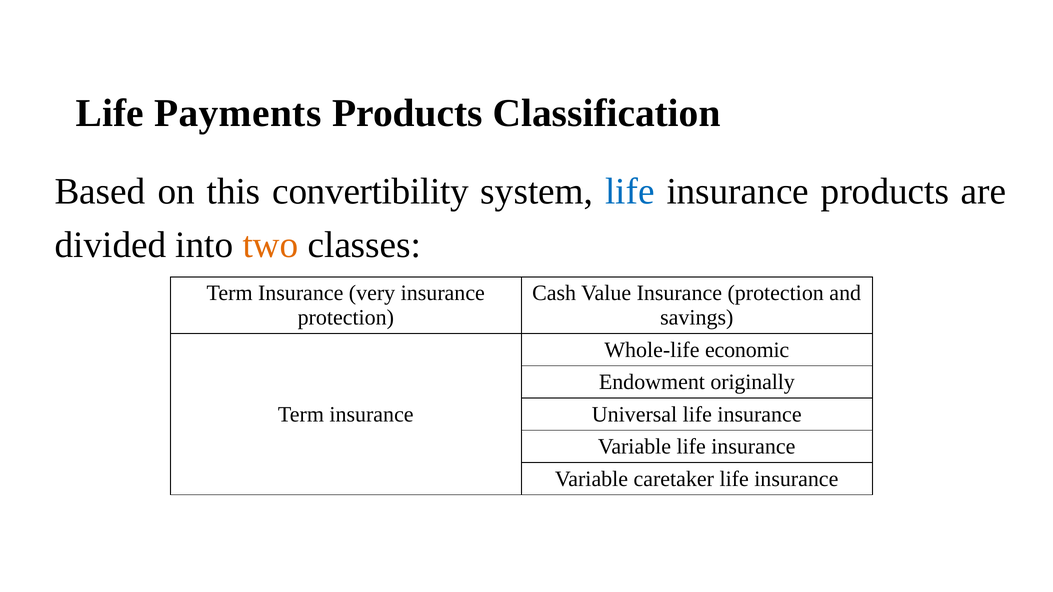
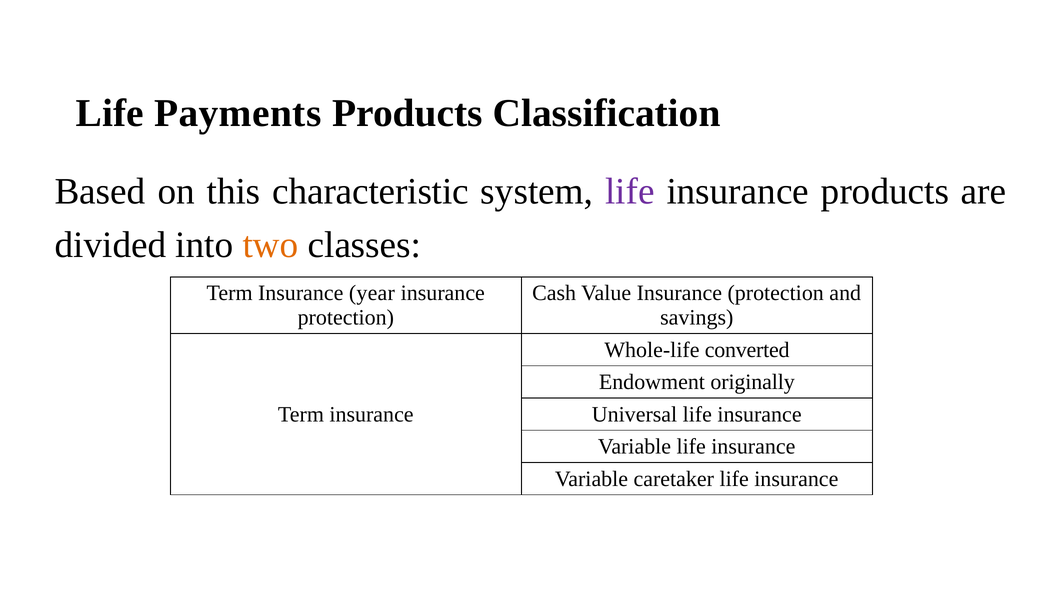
convertibility: convertibility -> characteristic
life at (630, 191) colour: blue -> purple
very: very -> year
economic: economic -> converted
